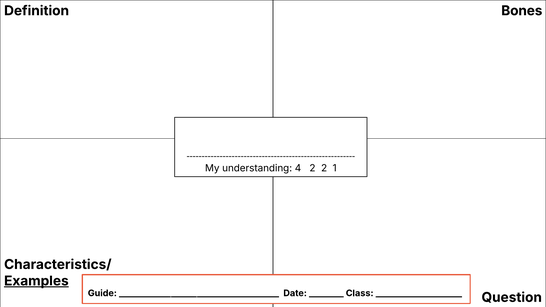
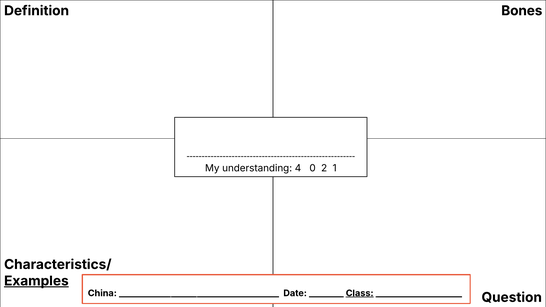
4 2: 2 -> 0
Guide: Guide -> China
Class underline: none -> present
